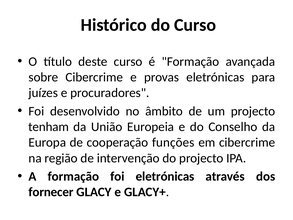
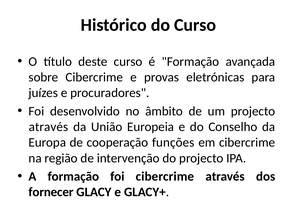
tenham at (49, 127): tenham -> através
foi eletrónicas: eletrónicas -> cibercrime
